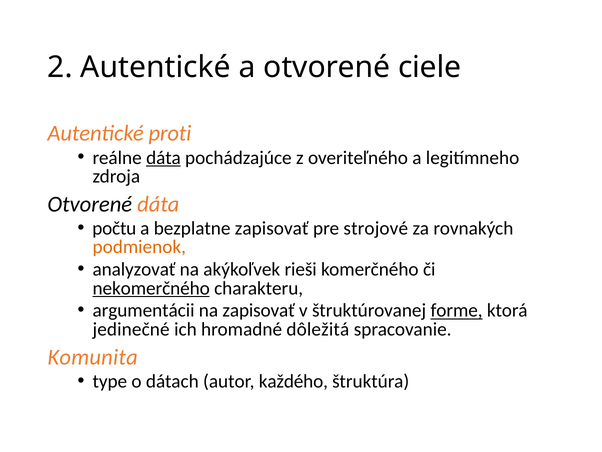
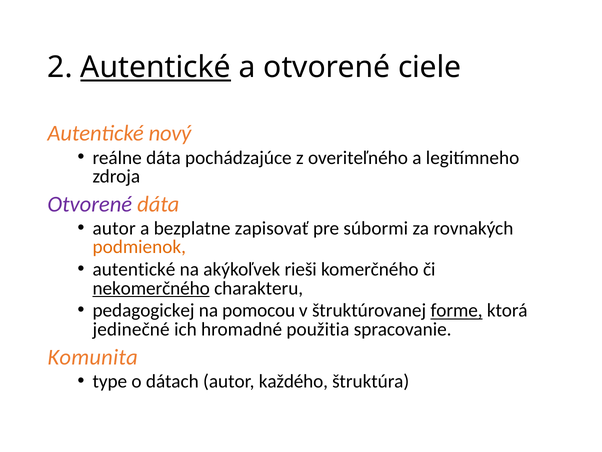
Autentické at (156, 67) underline: none -> present
proti: proti -> nový
dáta at (163, 158) underline: present -> none
Otvorené at (90, 204) colour: black -> purple
počtu at (114, 228): počtu -> autor
strojové: strojové -> súbormi
analyzovať at (134, 269): analyzovať -> autentické
argumentácii: argumentácii -> pedagogickej
na zapisovať: zapisovať -> pomocou
dôležitá: dôležitá -> použitia
